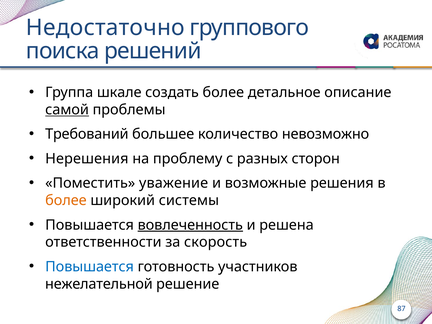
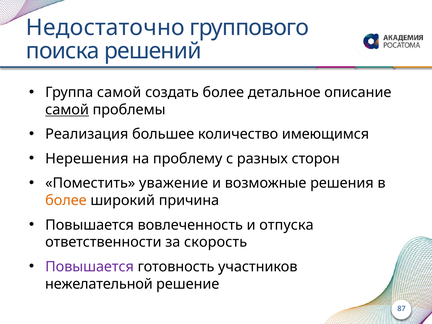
Группа шкале: шкале -> самой
Требований: Требований -> Реализация
невозможно: невозможно -> имеющимся
системы: системы -> причина
вовлеченность underline: present -> none
решена: решена -> отпуска
Повышается at (90, 267) colour: blue -> purple
